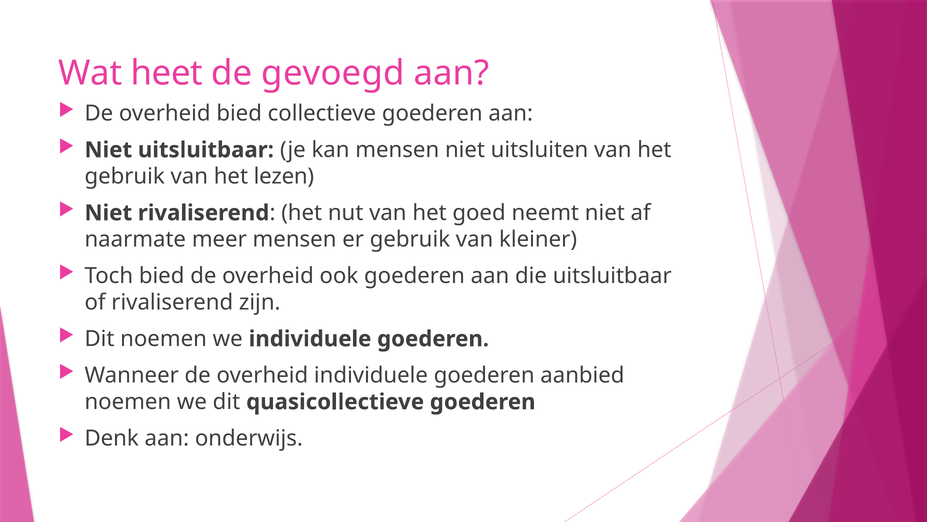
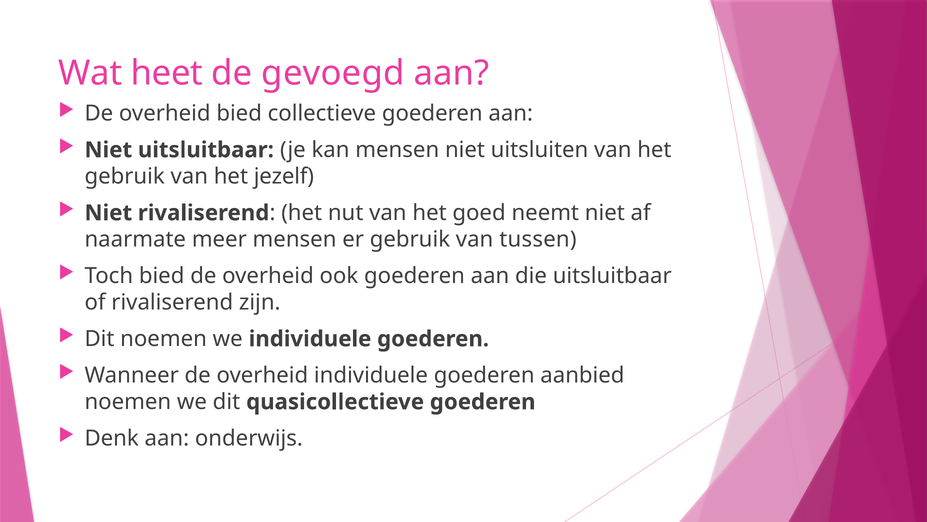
lezen: lezen -> jezelf
kleiner: kleiner -> tussen
